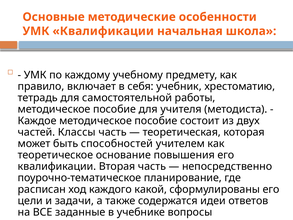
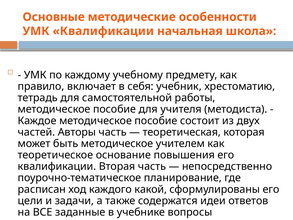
Классы: Классы -> Авторы
быть способностей: способностей -> методическое
